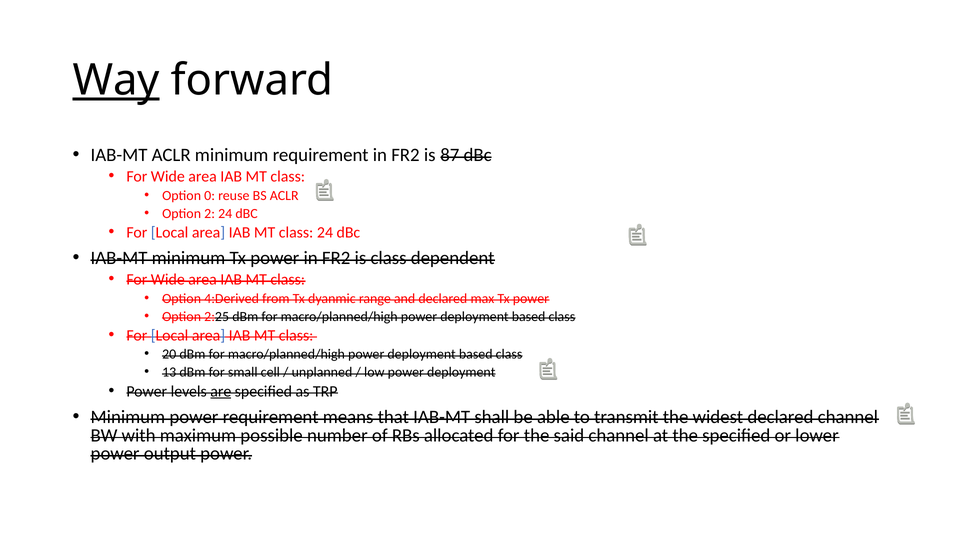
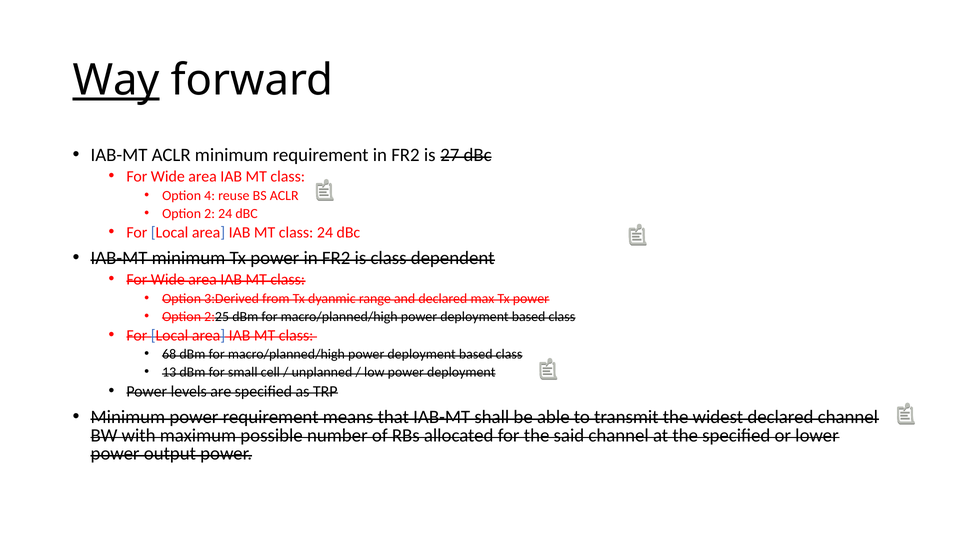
87: 87 -> 27
0: 0 -> 4
4:Derived: 4:Derived -> 3:Derived
20: 20 -> 68
are underline: present -> none
